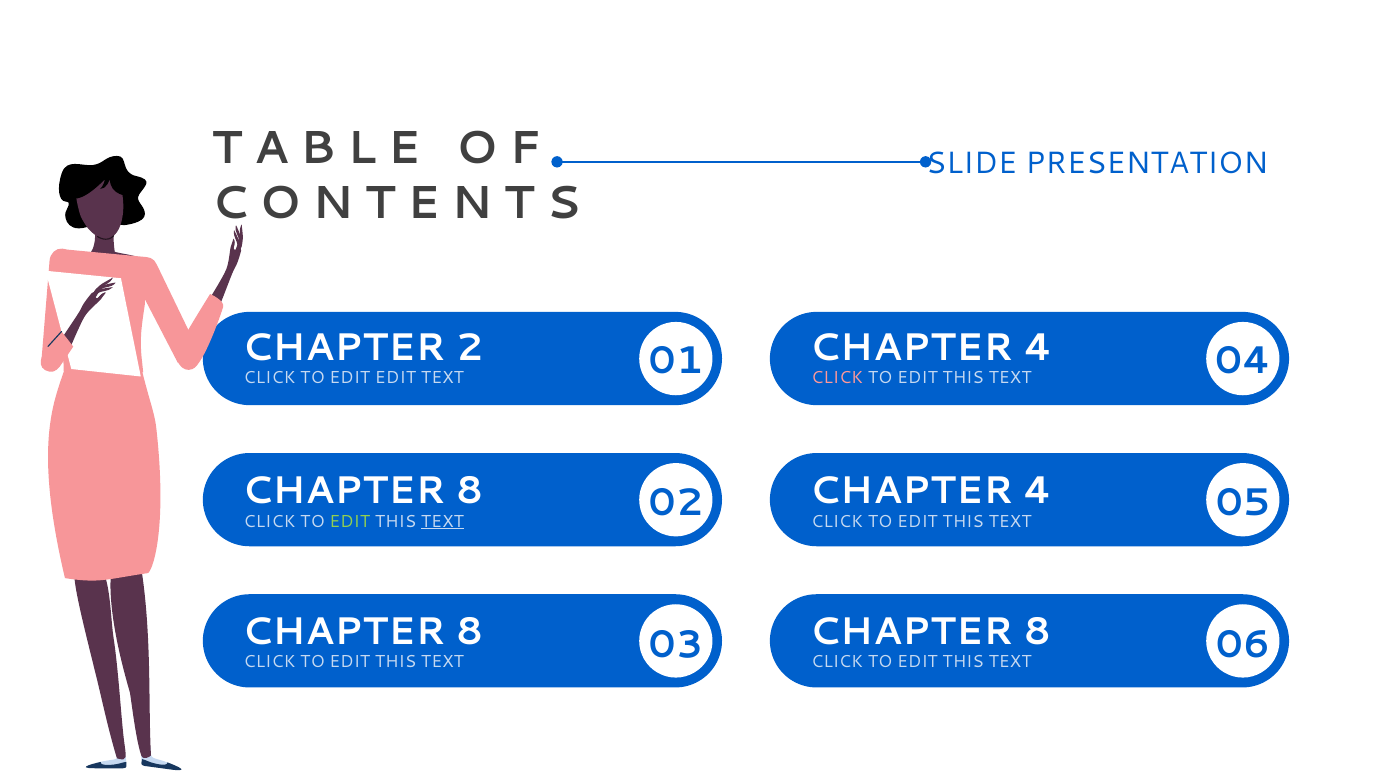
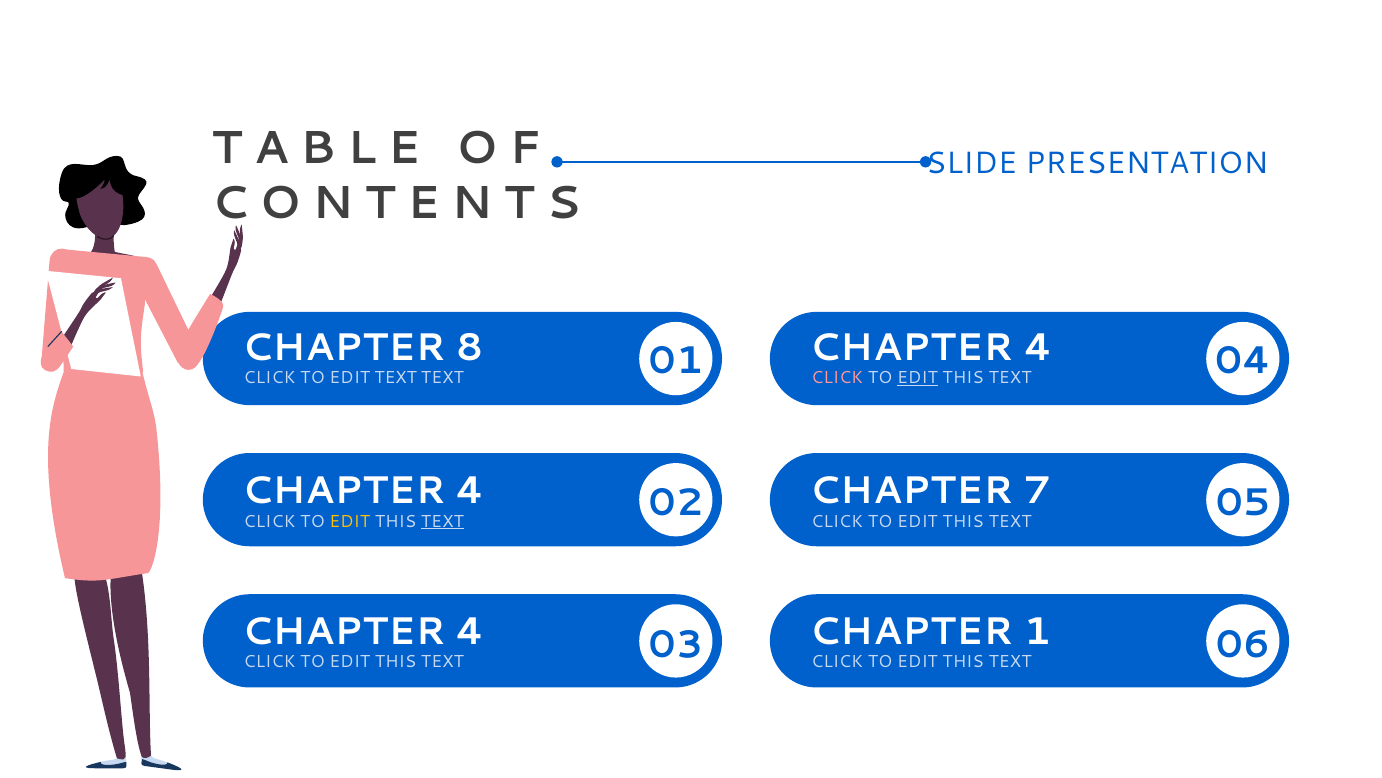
2: 2 -> 8
EDIT EDIT: EDIT -> TEXT
EDIT at (917, 378) underline: none -> present
8 at (470, 491): 8 -> 4
4 at (1038, 491): 4 -> 7
EDIT at (350, 521) colour: light green -> yellow
8 at (470, 631): 8 -> 4
8 at (1037, 631): 8 -> 1
